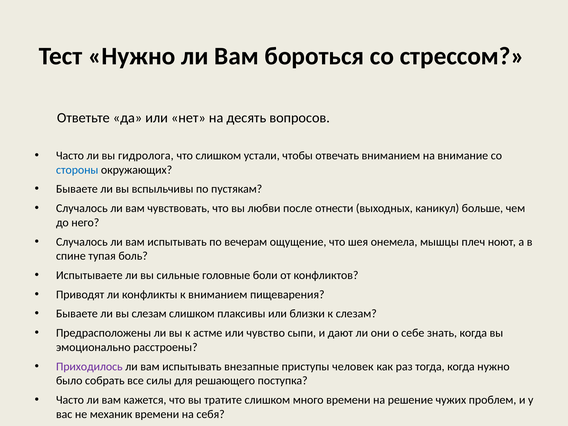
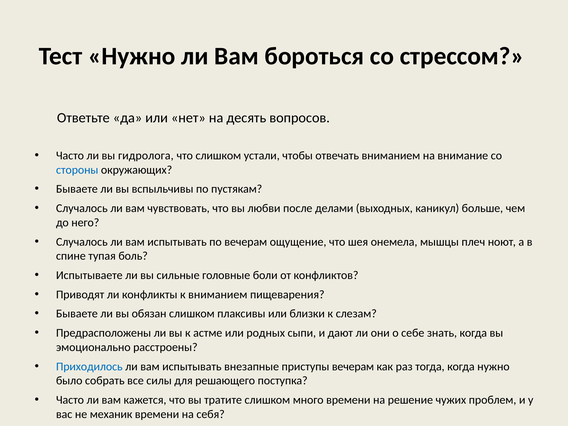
отнести: отнести -> делами
вы слезам: слезам -> обязан
чувство: чувство -> родных
Приходилось colour: purple -> blue
приступы человек: человек -> вечерам
